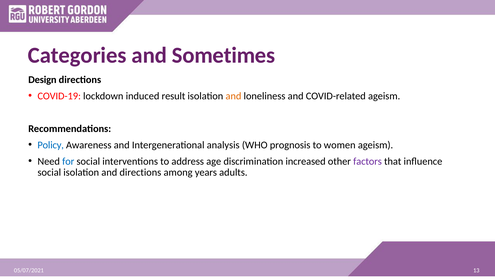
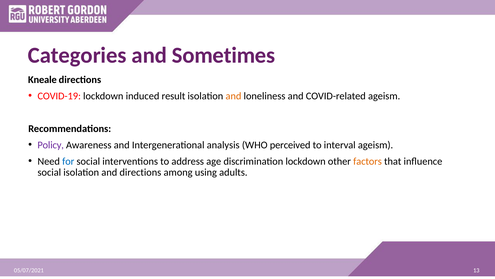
Design: Design -> Kneale
Policy colour: blue -> purple
prognosis: prognosis -> perceived
women: women -> interval
discrimination increased: increased -> lockdown
factors colour: purple -> orange
years: years -> using
